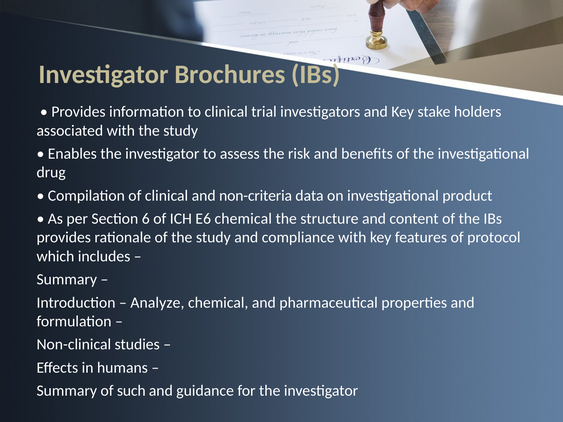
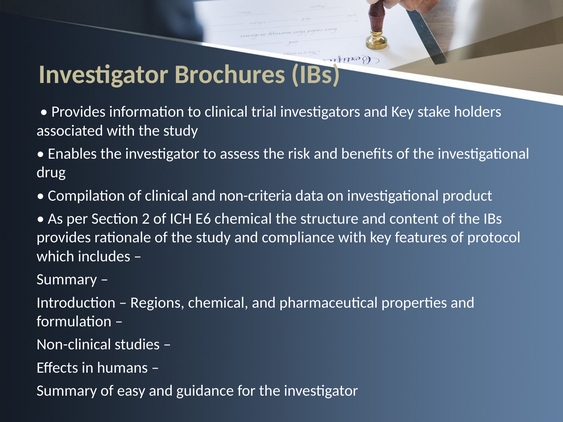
6: 6 -> 2
Analyze: Analyze -> Regions
such: such -> easy
